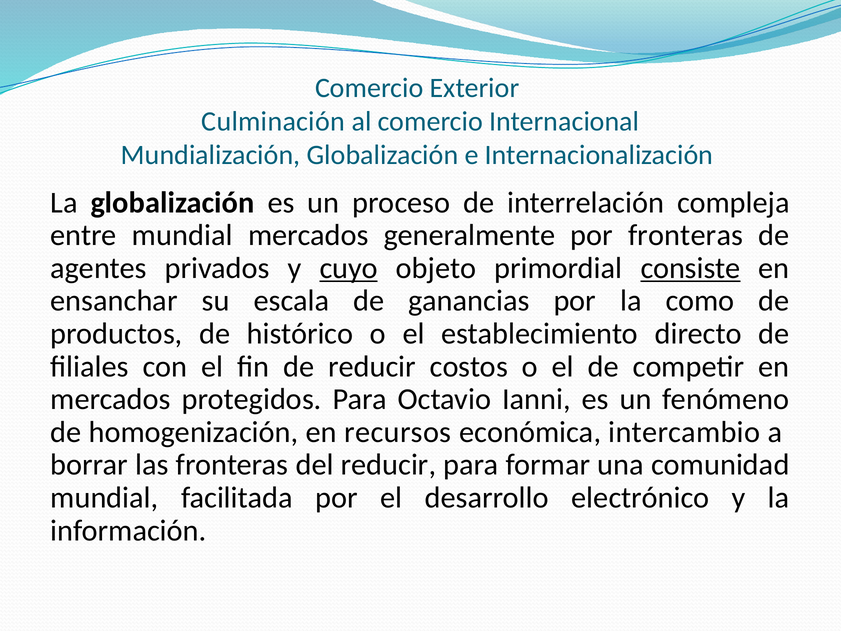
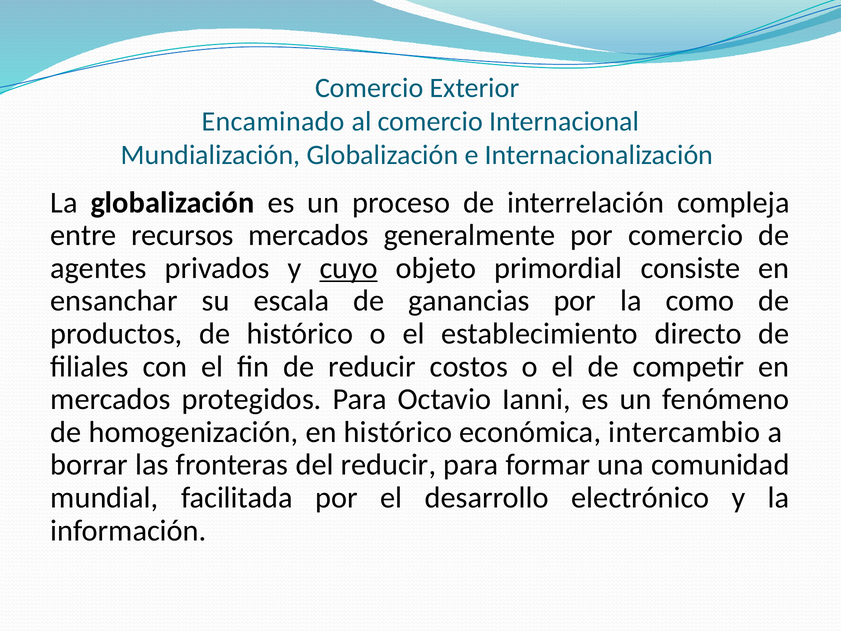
Culminación: Culminación -> Encaminado
entre mundial: mundial -> recursos
por fronteras: fronteras -> comercio
consiste underline: present -> none
en recursos: recursos -> histórico
